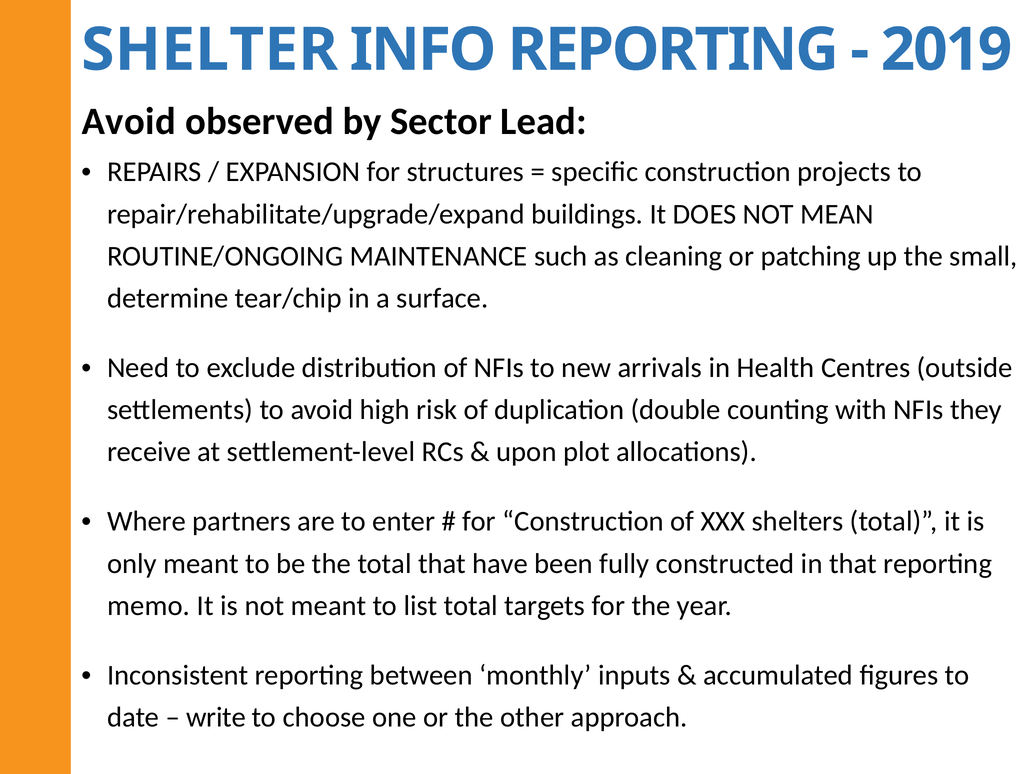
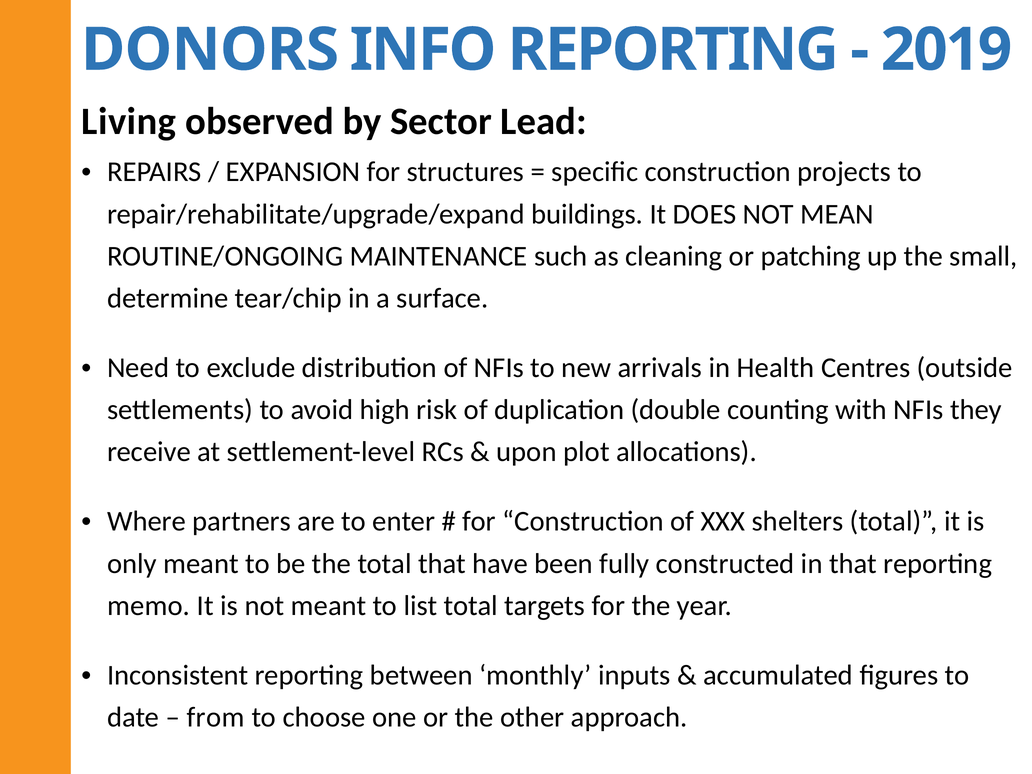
SHELTER at (210, 50): SHELTER -> DONORS
Avoid at (129, 122): Avoid -> Living
write: write -> from
